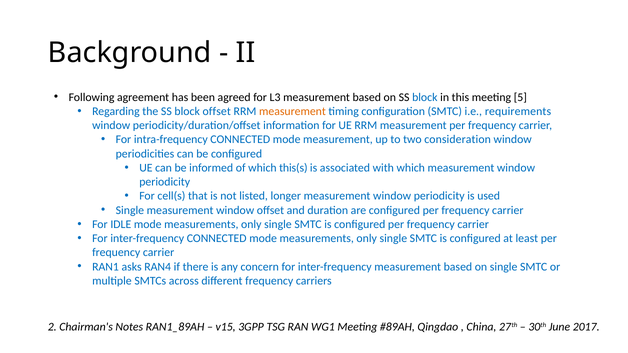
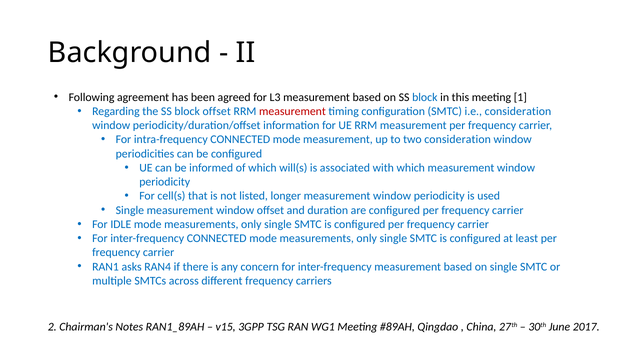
5: 5 -> 1
measurement at (292, 111) colour: orange -> red
i.e requirements: requirements -> consideration
this(s: this(s -> will(s
